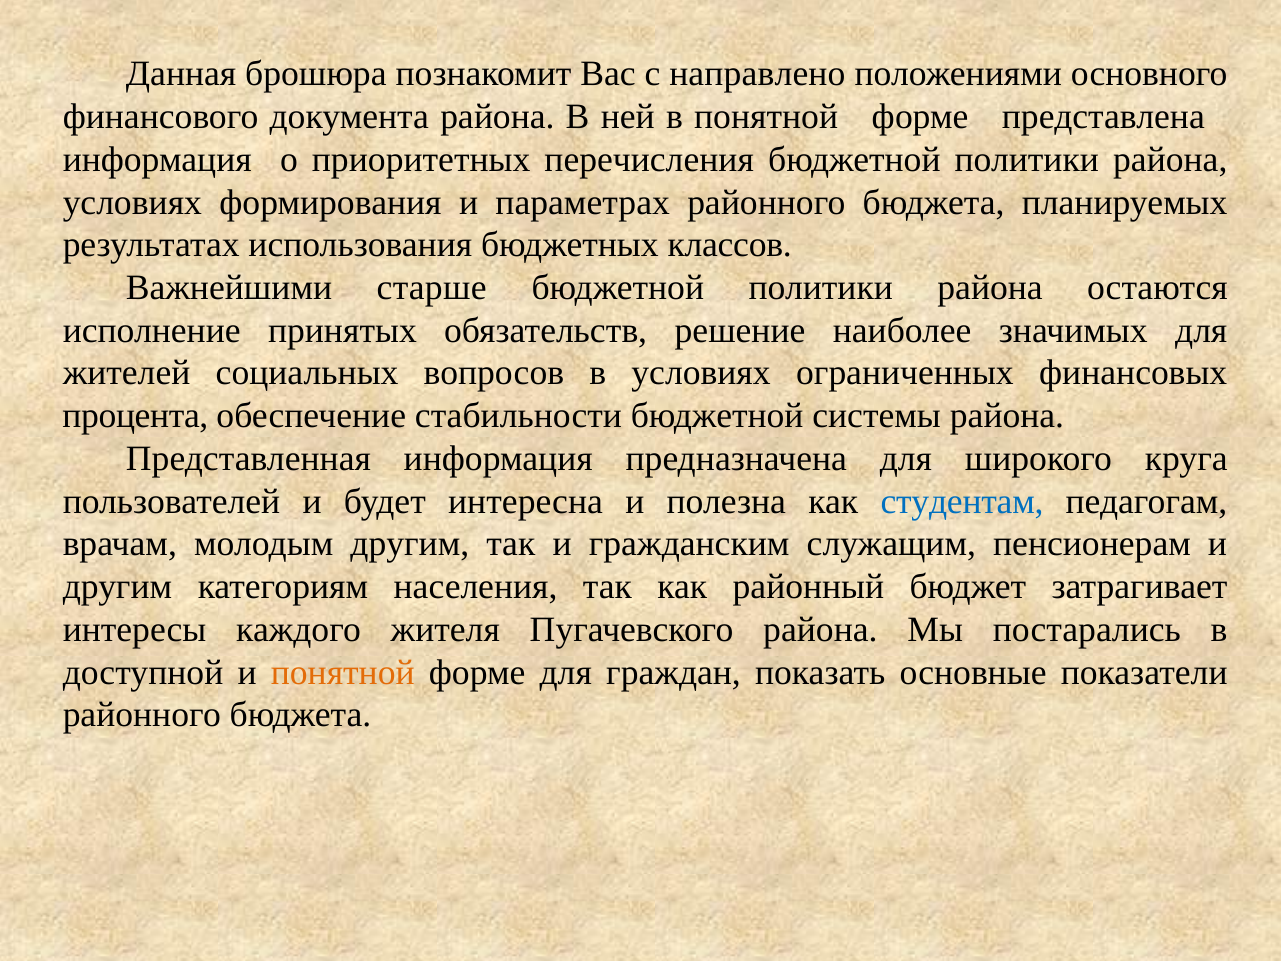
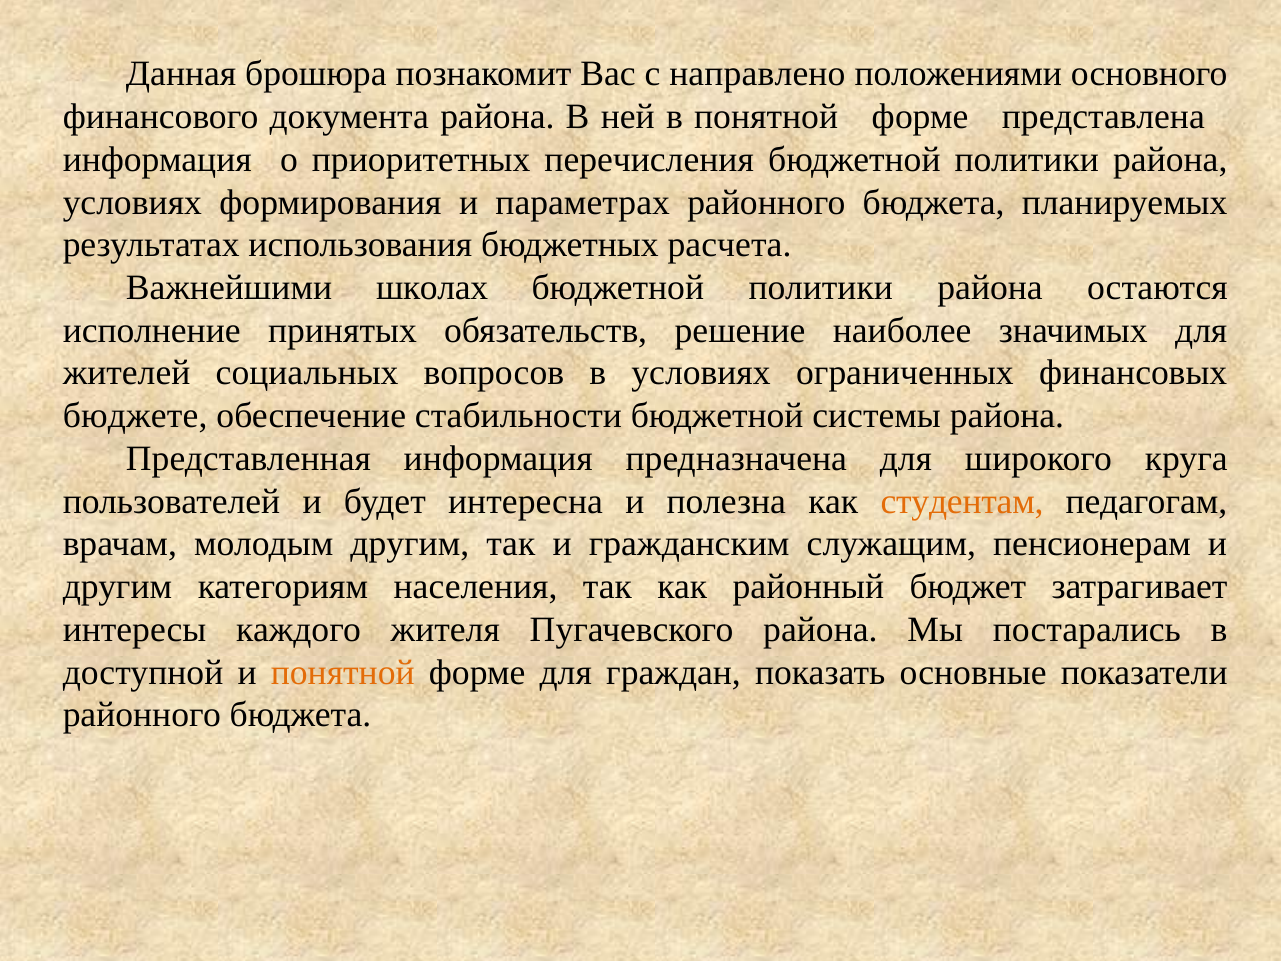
классов: классов -> расчета
старше: старше -> школах
процента: процента -> бюджете
студентам colour: blue -> orange
